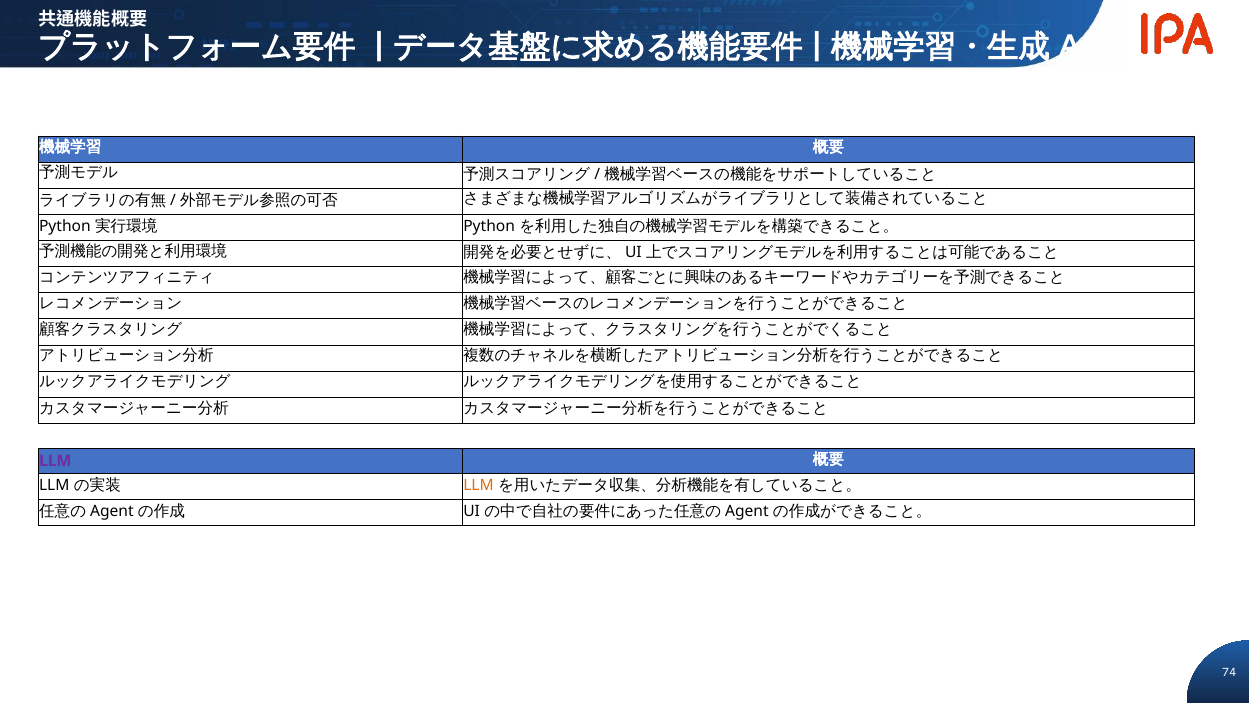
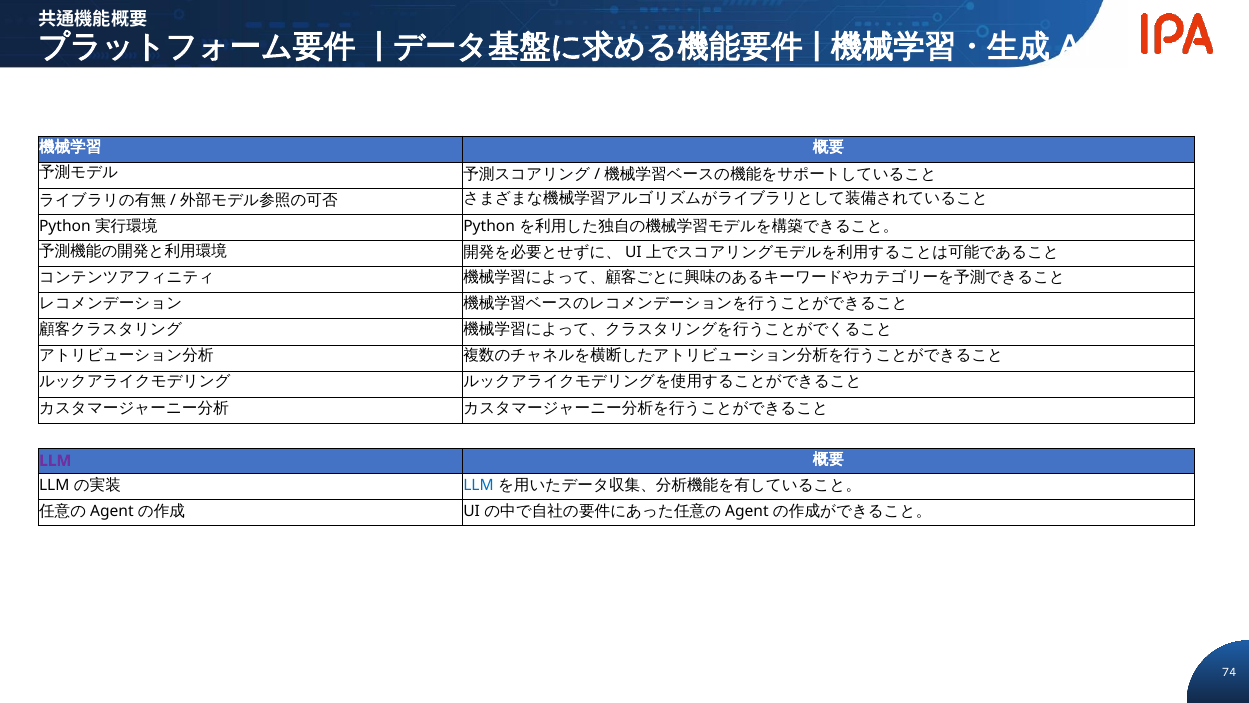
LLM at (479, 485) colour: orange -> blue
